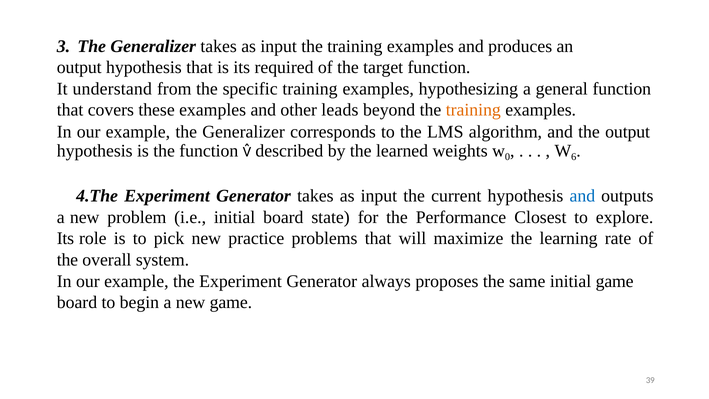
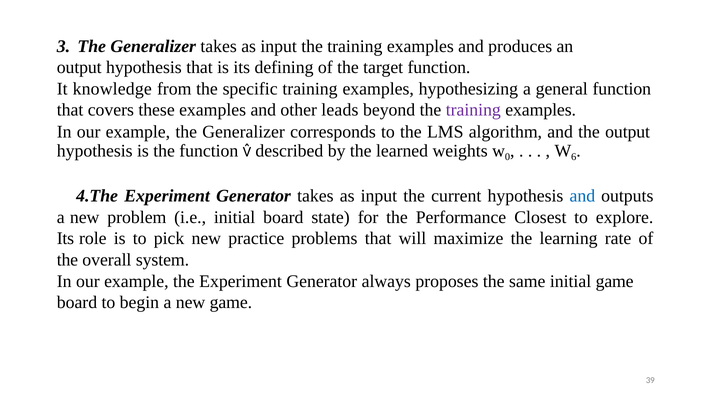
required: required -> defining
understand: understand -> knowledge
training at (473, 110) colour: orange -> purple
